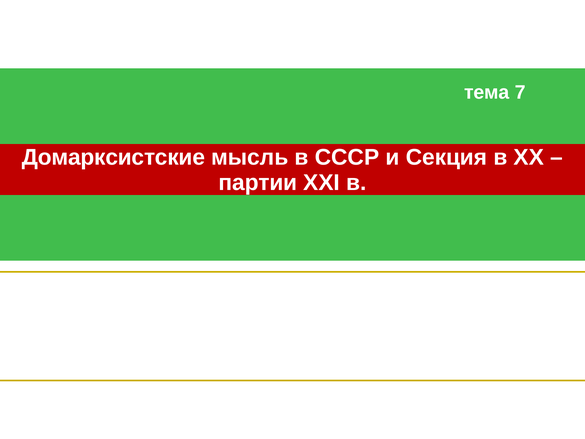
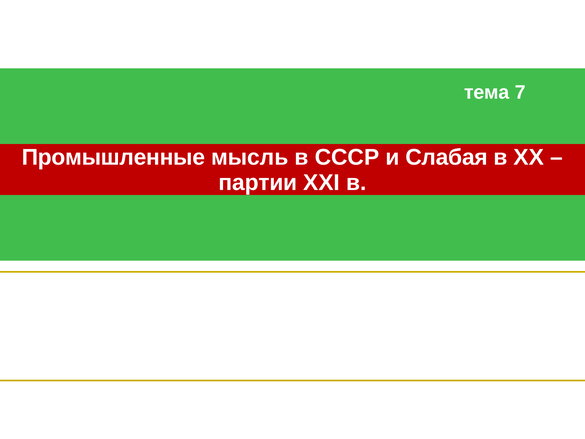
Домарксистские: Домарксистские -> Промышленные
Секция: Секция -> Слабая
